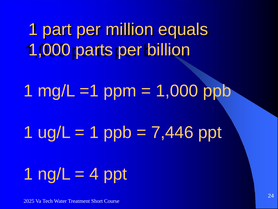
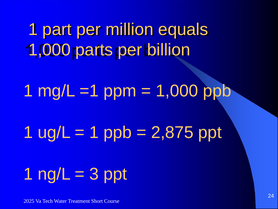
7,446: 7,446 -> 2,875
4: 4 -> 3
